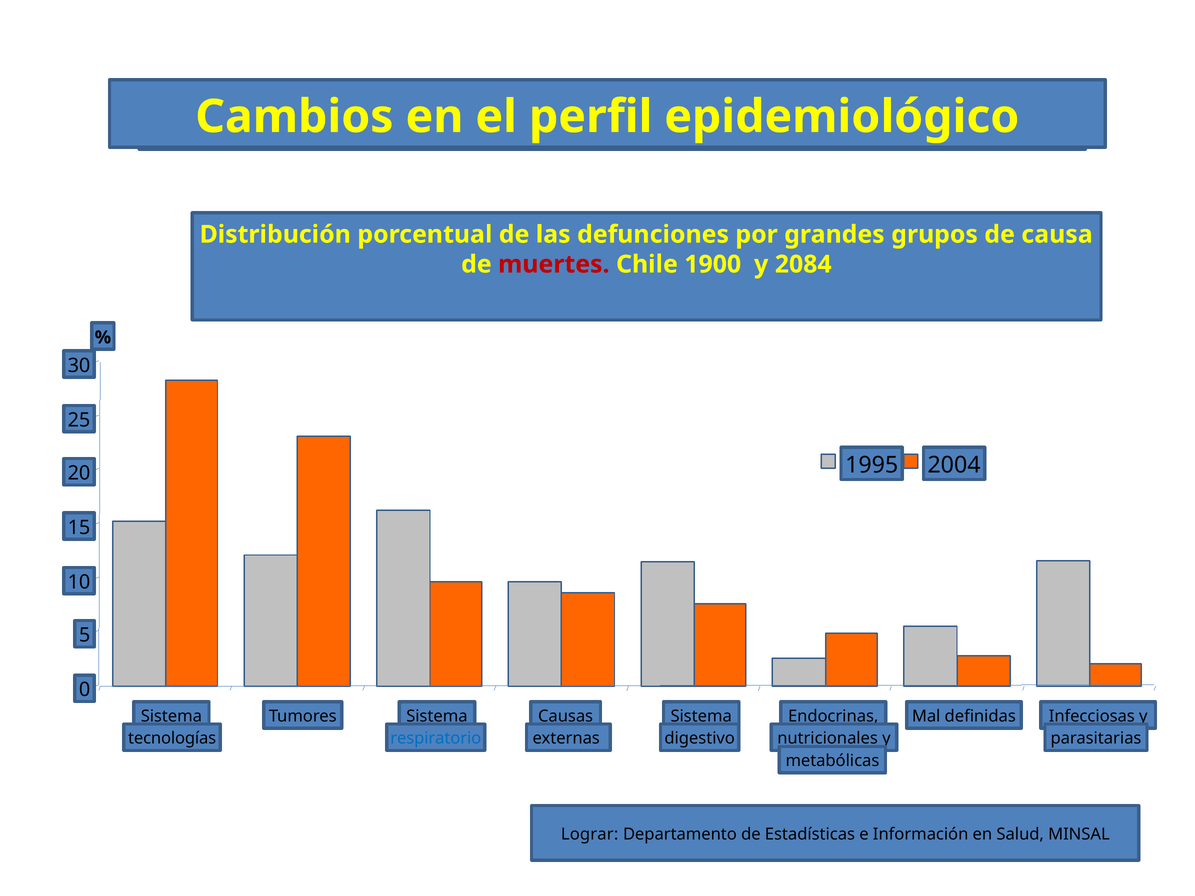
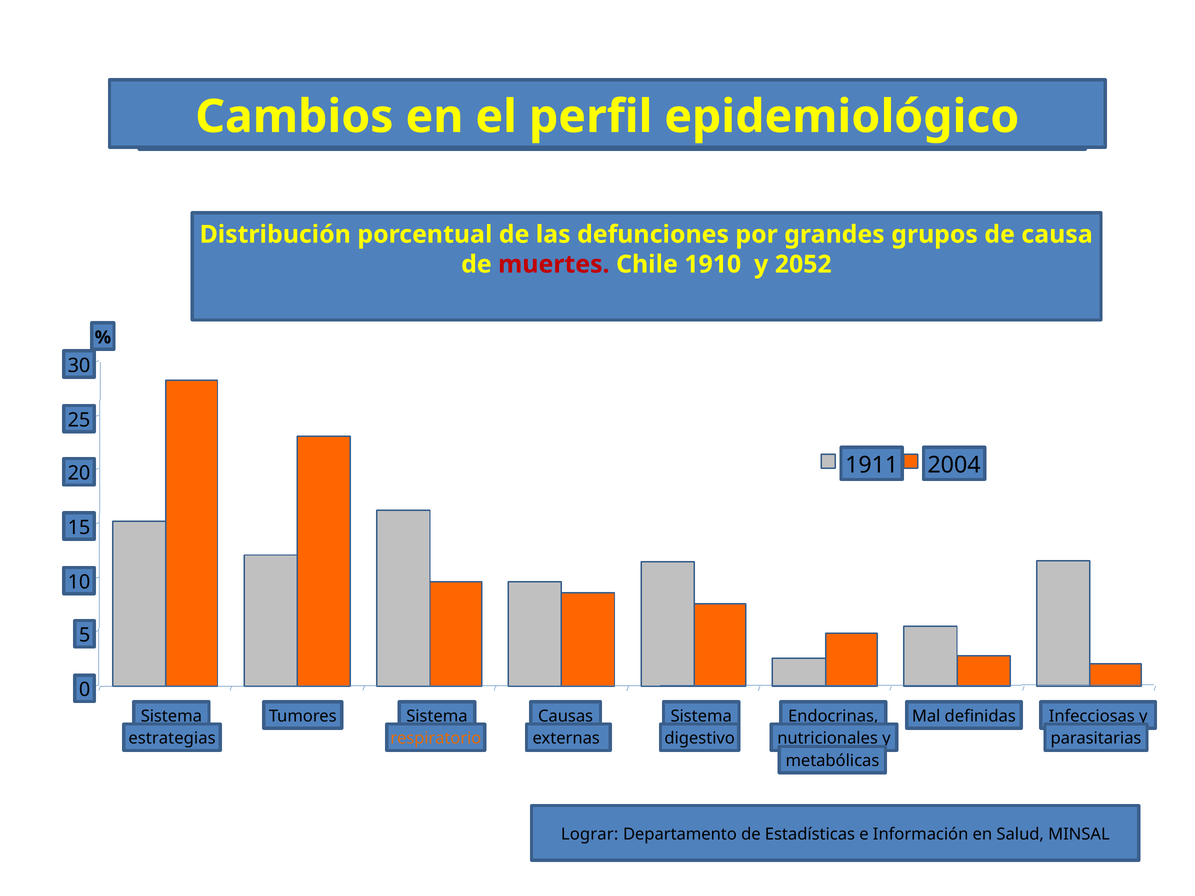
1900: 1900 -> 1910
2084: 2084 -> 2052
1995: 1995 -> 1911
tecnologías: tecnologías -> estrategias
respiratorio colour: blue -> orange
